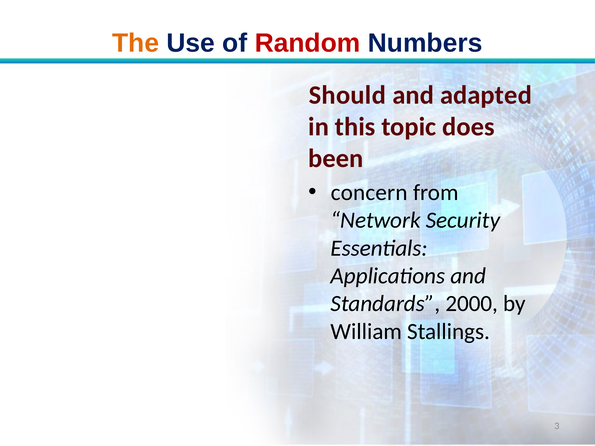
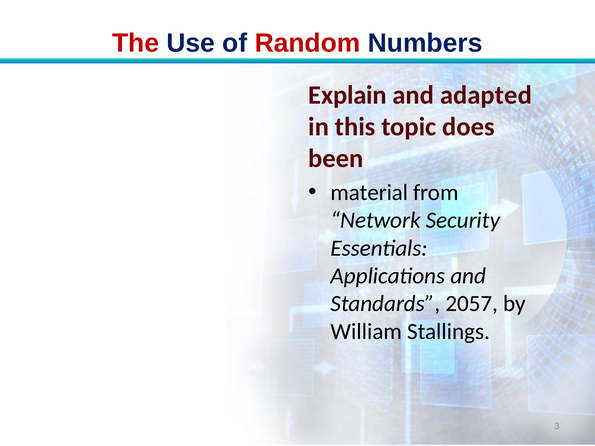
The colour: orange -> red
Should: Should -> Explain
concern: concern -> material
2000: 2000 -> 2057
